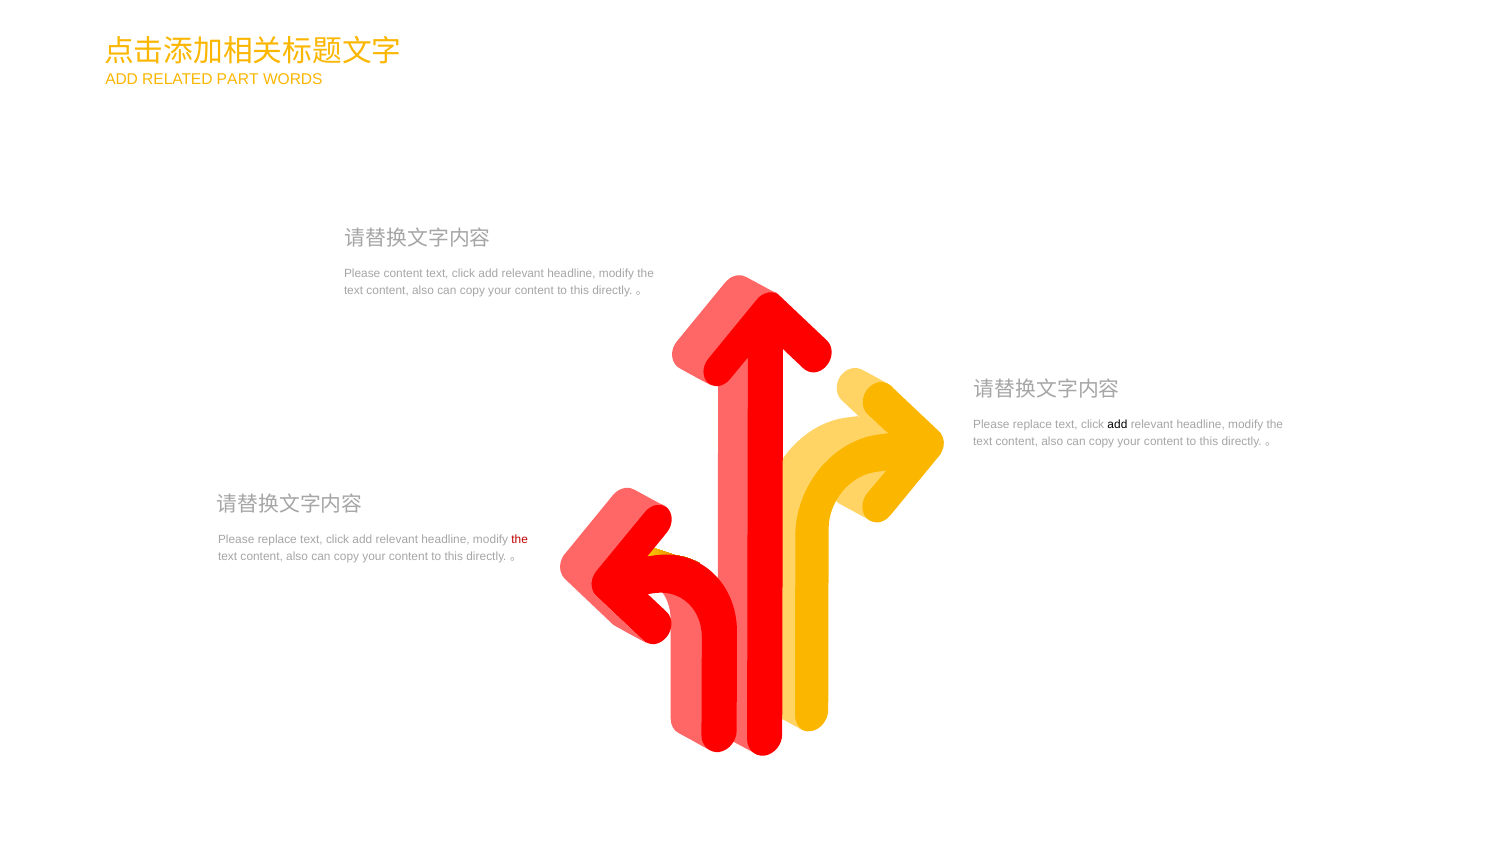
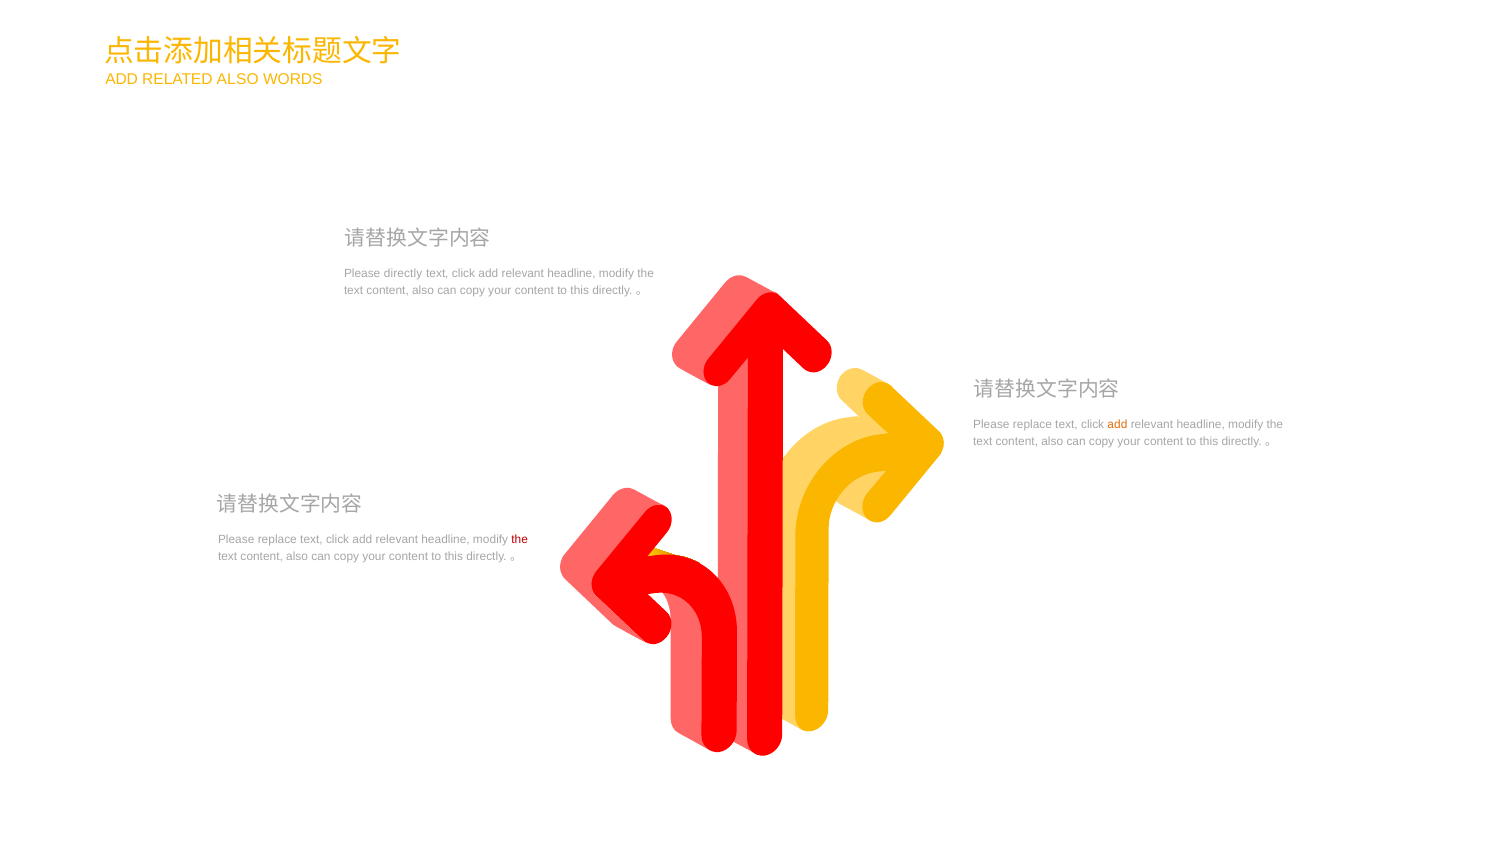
RELATED PART: PART -> ALSO
Please content: content -> directly
add at (1117, 424) colour: black -> orange
